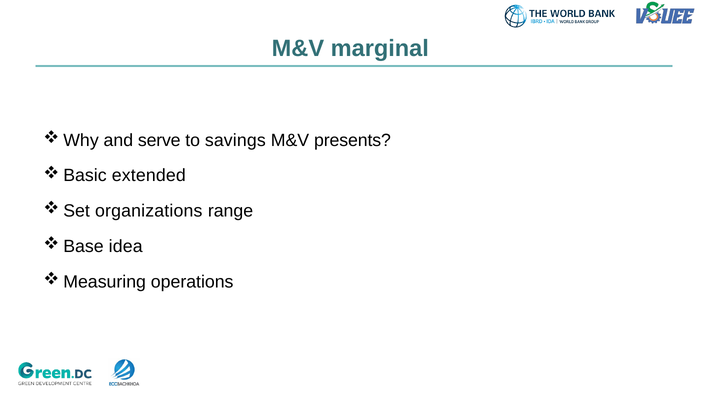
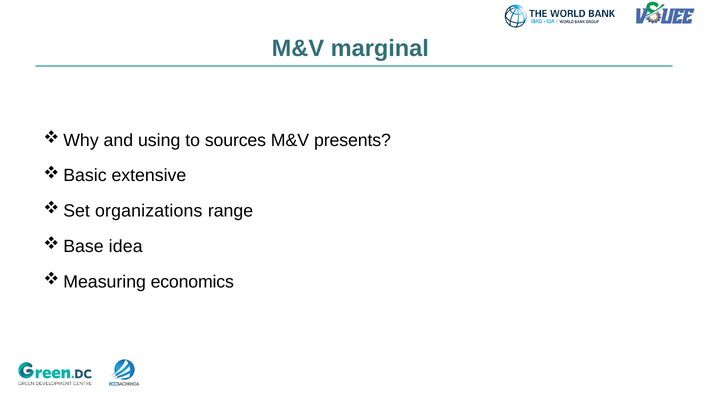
serve: serve -> using
savings: savings -> sources
extended: extended -> extensive
operations: operations -> economics
